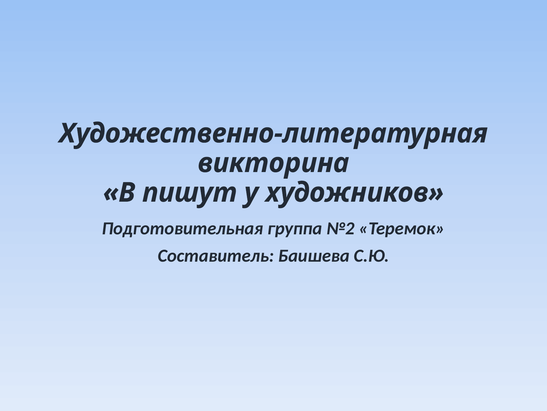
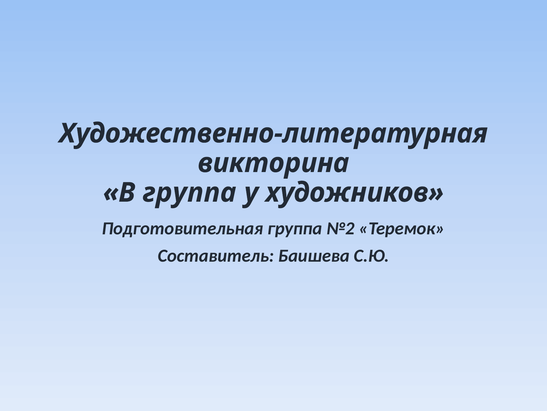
В пишут: пишут -> группа
